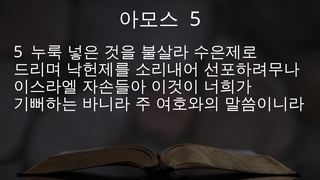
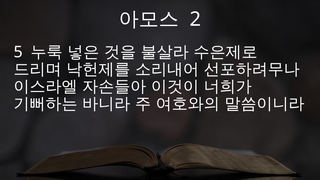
5 at (195, 19): 5 -> 2
